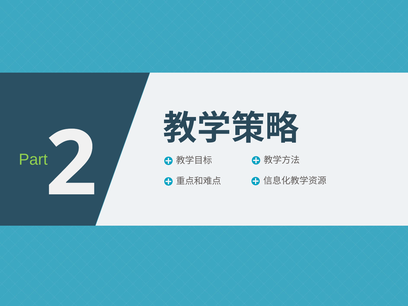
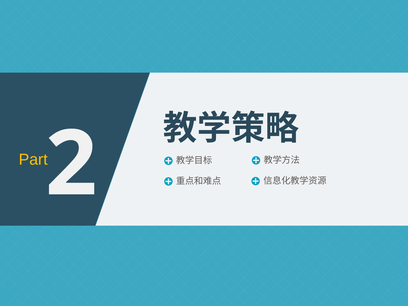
Part colour: light green -> yellow
